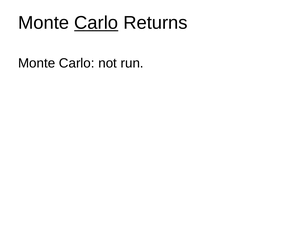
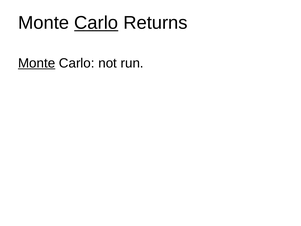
Monte at (37, 63) underline: none -> present
